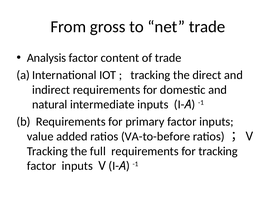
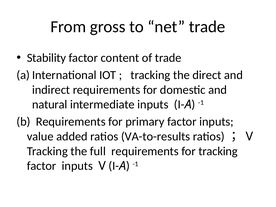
Analysis: Analysis -> Stability
VA-to-before: VA-to-before -> VA-to-results
